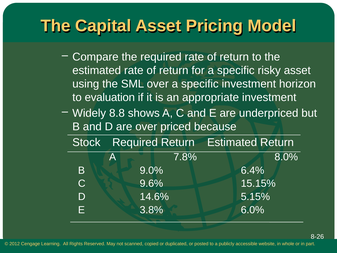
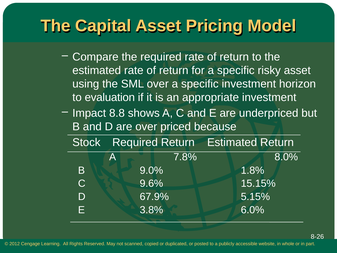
Widely: Widely -> Impact
6.4%: 6.4% -> 1.8%
14.6%: 14.6% -> 67.9%
